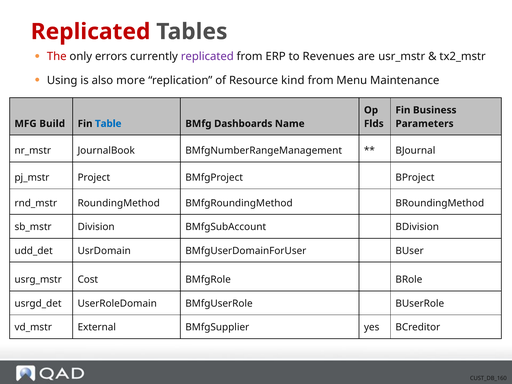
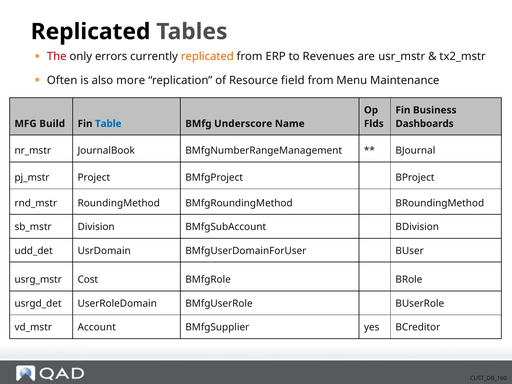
Replicated at (91, 32) colour: red -> black
replicated at (207, 57) colour: purple -> orange
Using: Using -> Often
kind: kind -> field
Dashboards: Dashboards -> Underscore
Parameters: Parameters -> Dashboards
External: External -> Account
